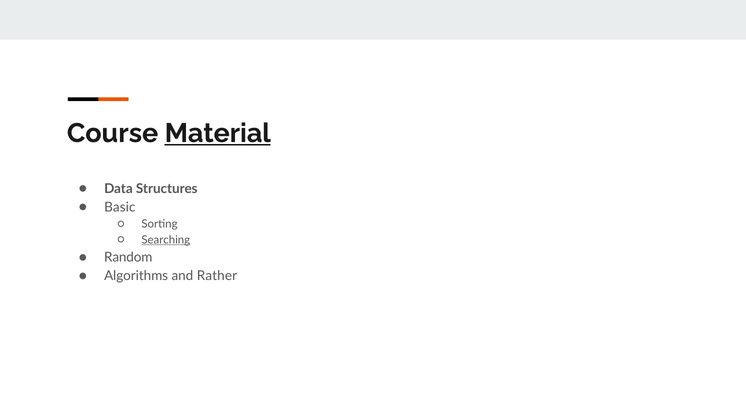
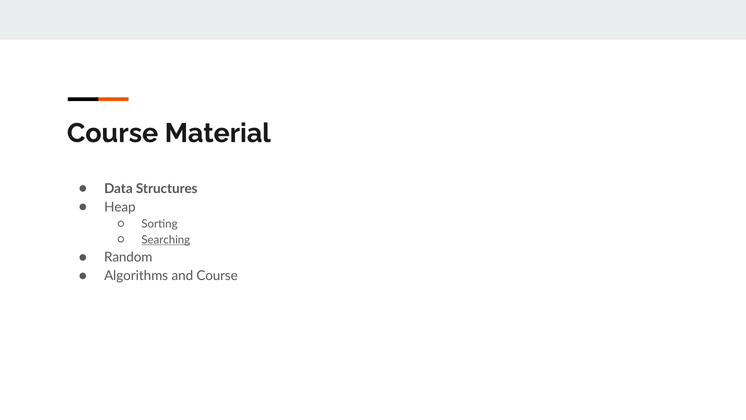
Material underline: present -> none
Basic: Basic -> Heap
and Rather: Rather -> Course
